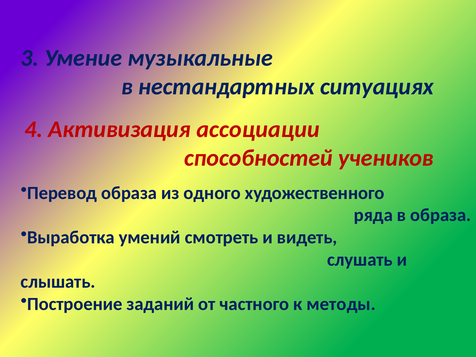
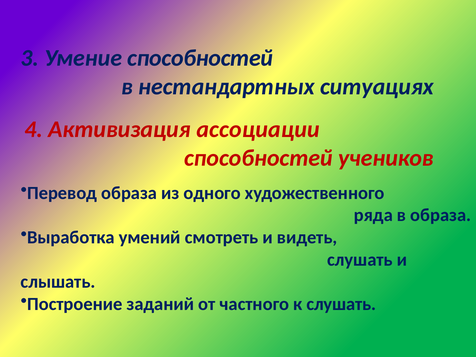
Умение музыкальные: музыкальные -> способностей
к методы: методы -> слушать
